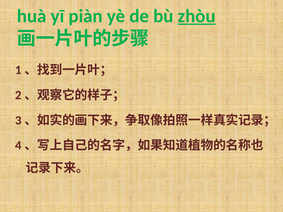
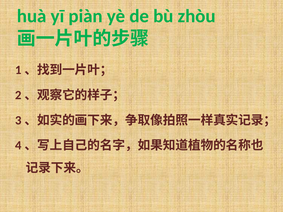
zhòu underline: present -> none
